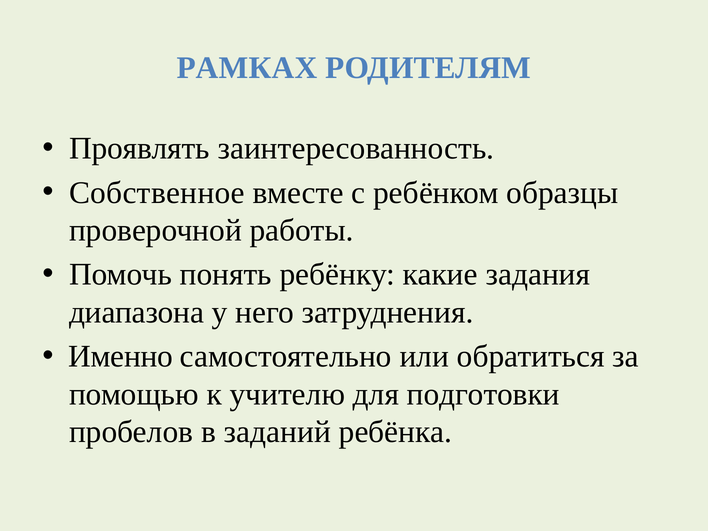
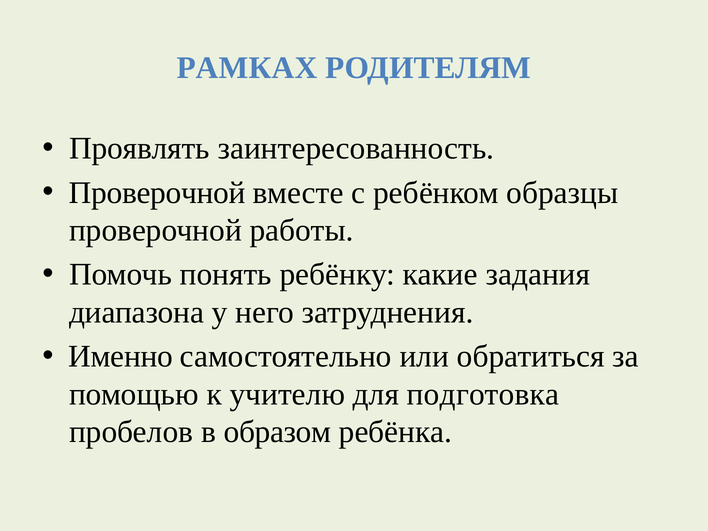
Собственное at (157, 193): Собственное -> Проверочной
подготовки: подготовки -> подготовка
заданий: заданий -> образом
